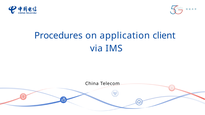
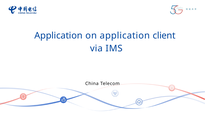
Procedures at (58, 36): Procedures -> Application
